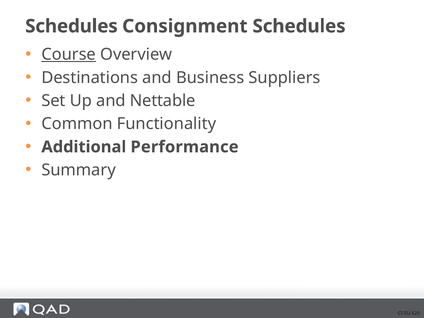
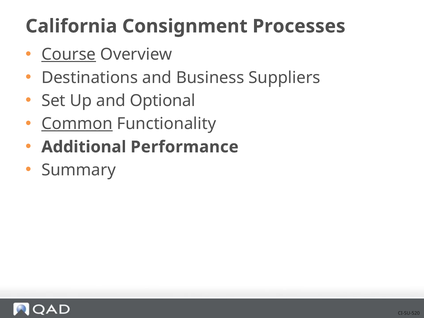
Schedules at (71, 26): Schedules -> California
Consignment Schedules: Schedules -> Processes
Nettable: Nettable -> Optional
Common underline: none -> present
